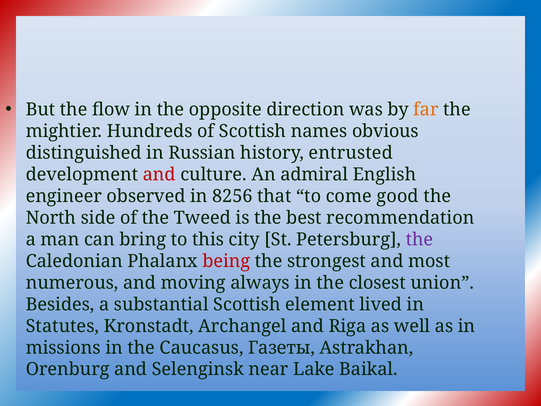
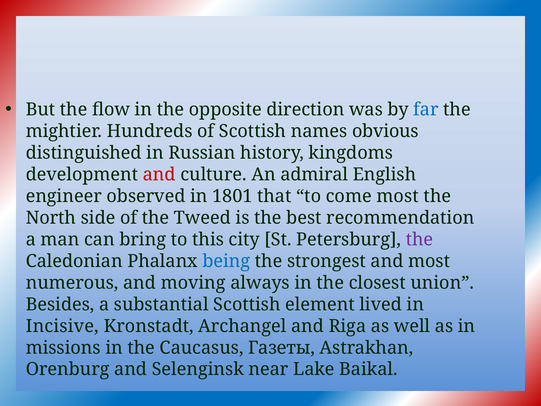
far colour: orange -> blue
entrusted: entrusted -> kingdoms
8256: 8256 -> 1801
come good: good -> most
being colour: red -> blue
Statutes: Statutes -> Incisive
